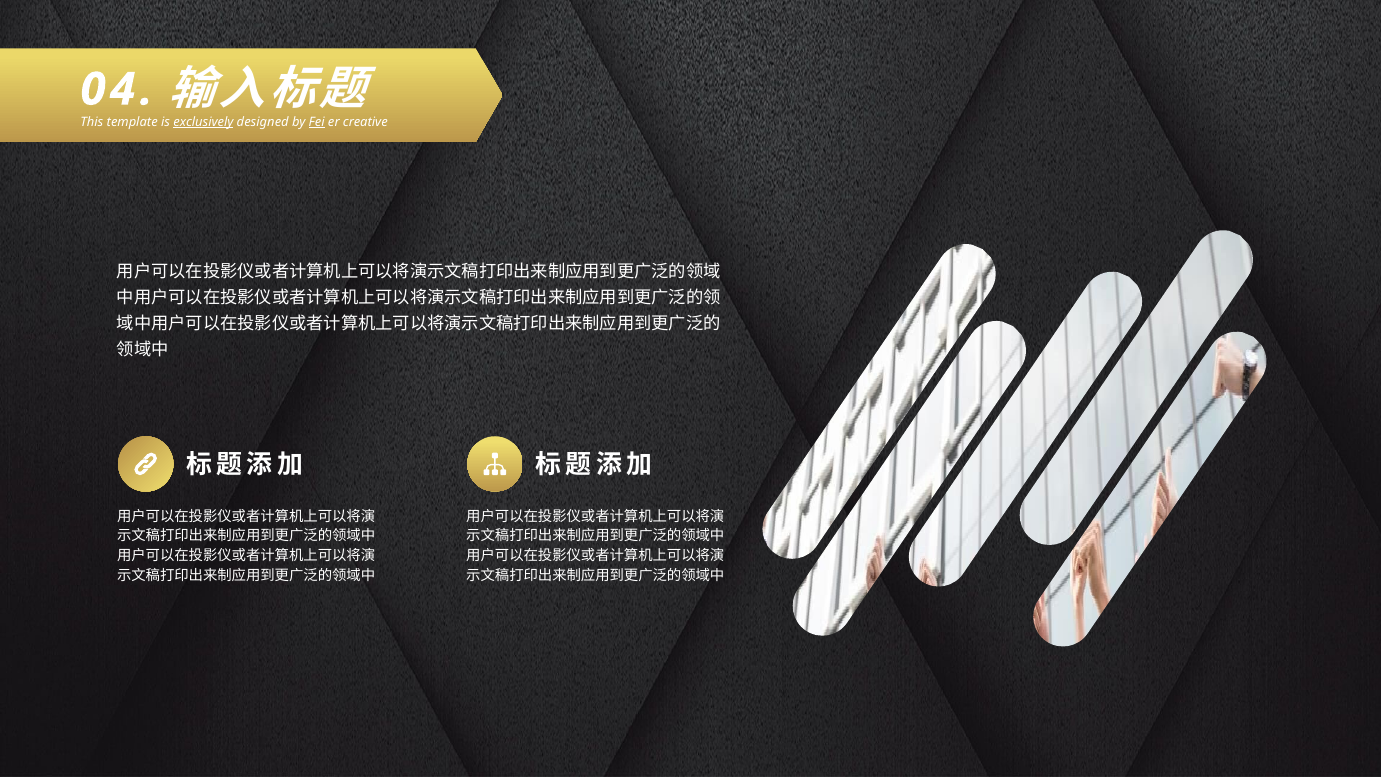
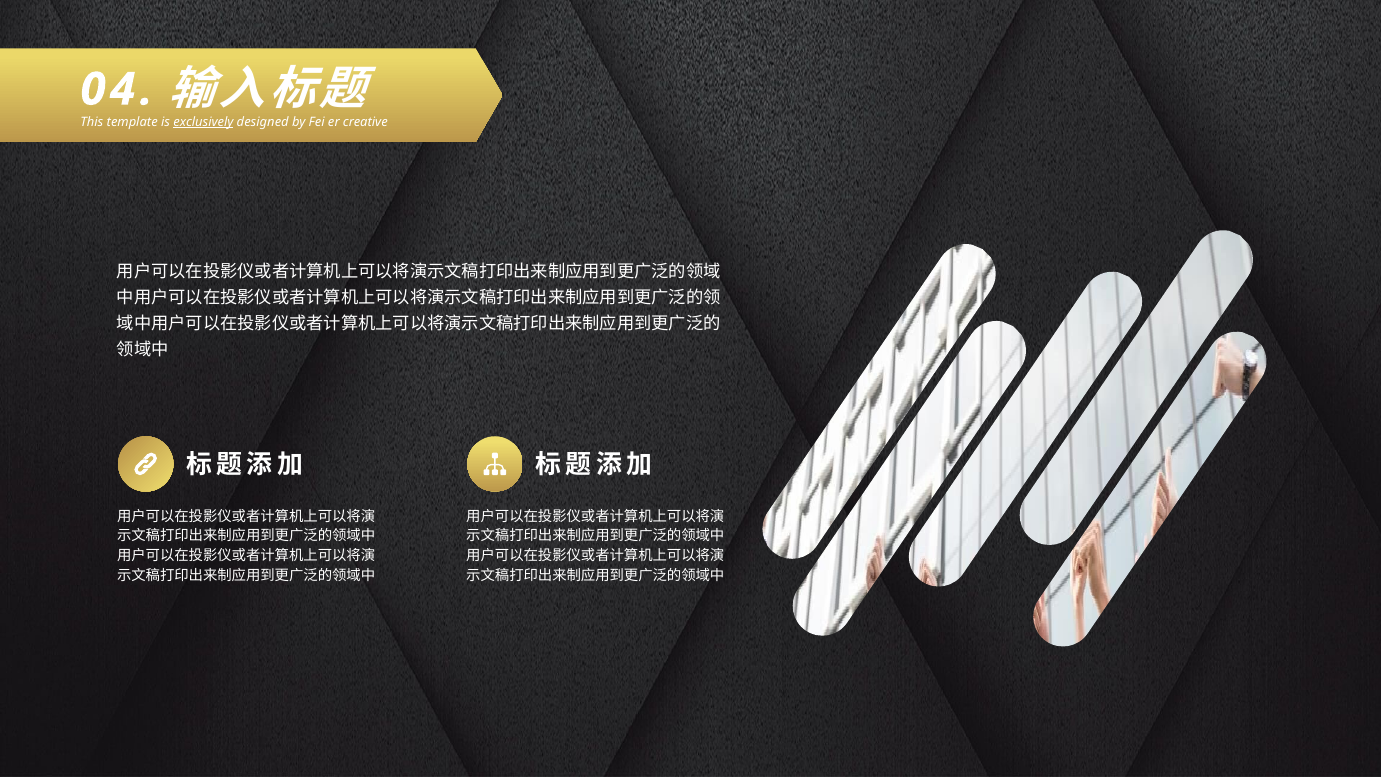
Fei underline: present -> none
